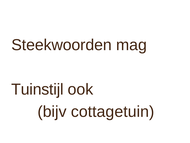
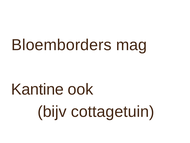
Steekwoorden: Steekwoorden -> Bloemborders
Tuinstijl: Tuinstijl -> Kantine
